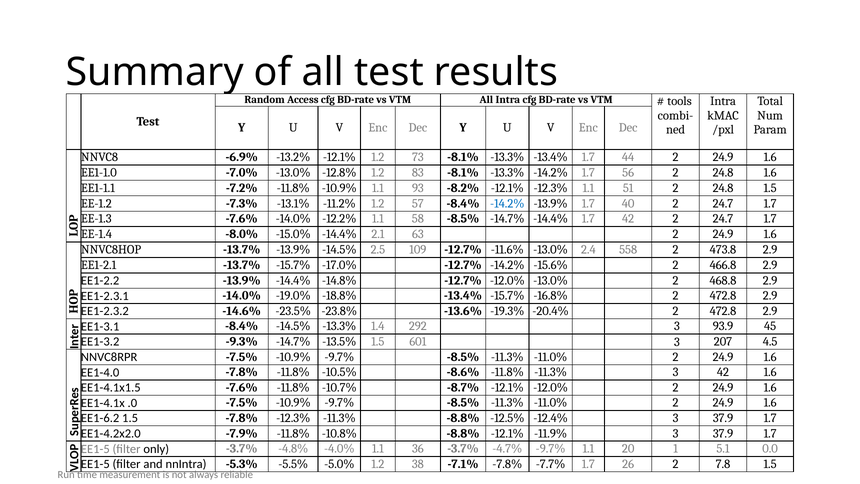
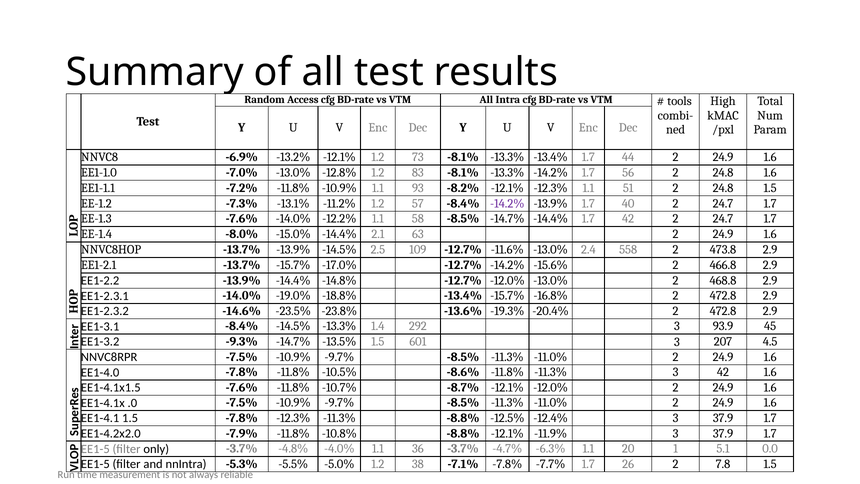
Intra at (723, 101): Intra -> High
-14.2% at (507, 203) colour: blue -> purple
EE1-6.2: EE1-6.2 -> EE1-4.1
-4.7% -9.7%: -9.7% -> -6.3%
